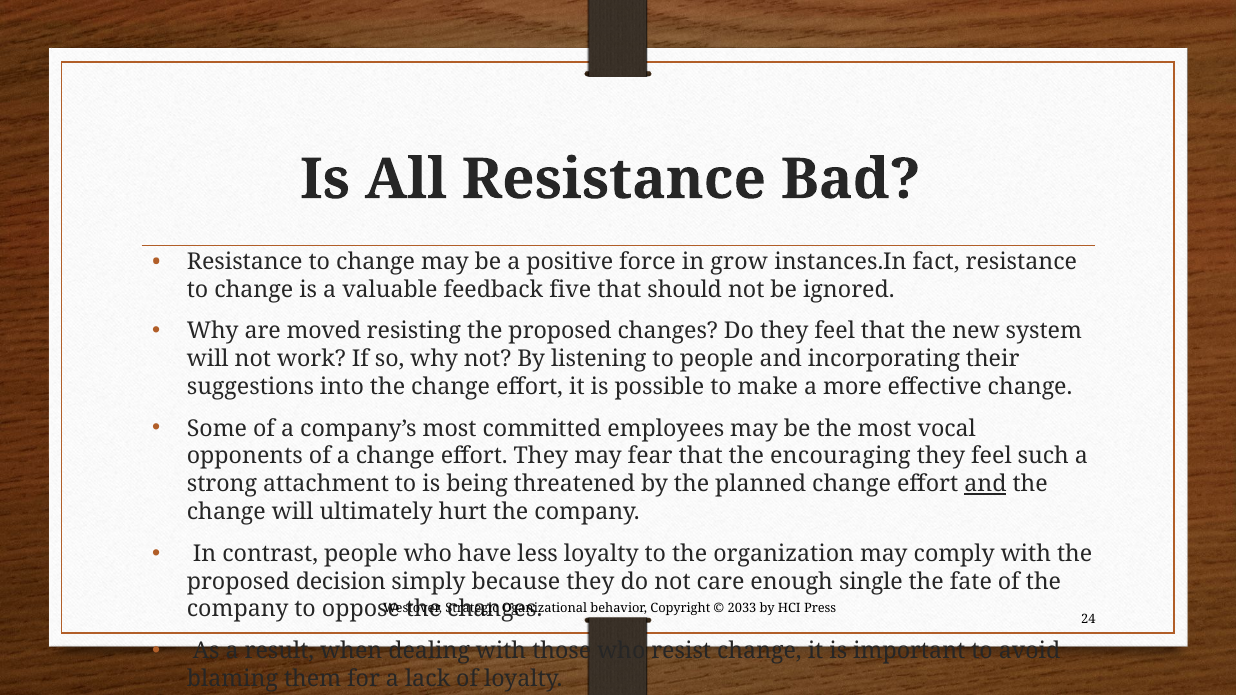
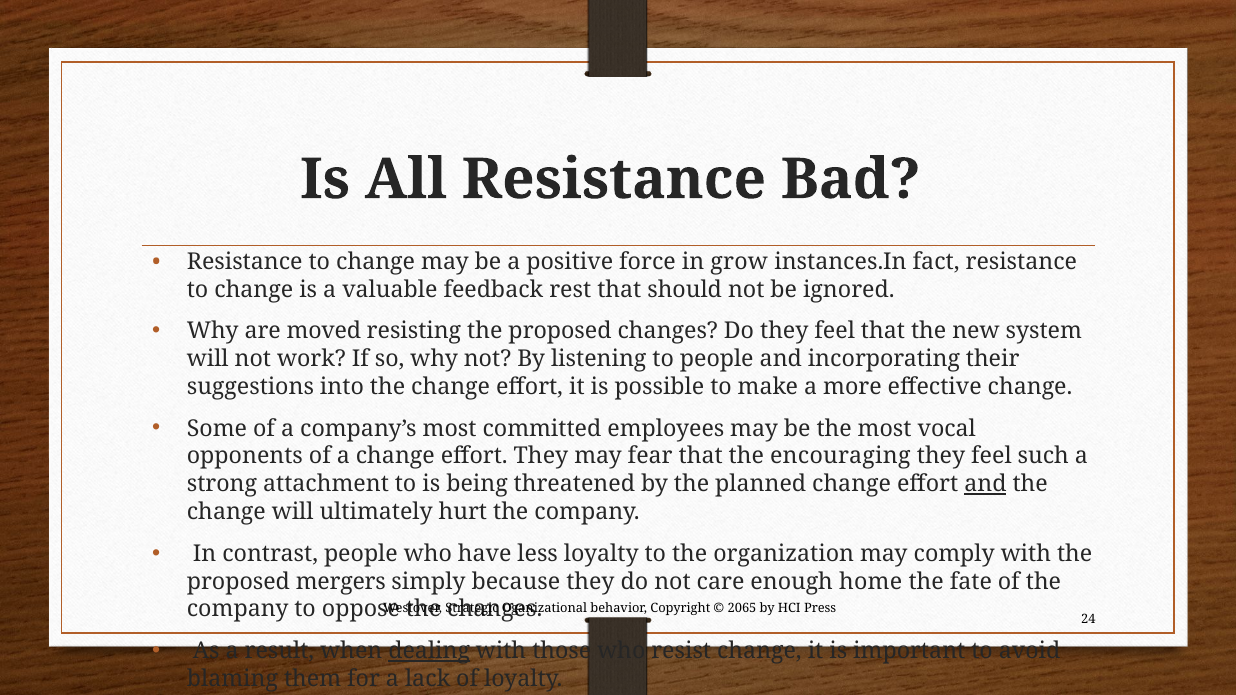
five: five -> rest
decision: decision -> mergers
single: single -> home
2033: 2033 -> 2065
dealing underline: none -> present
